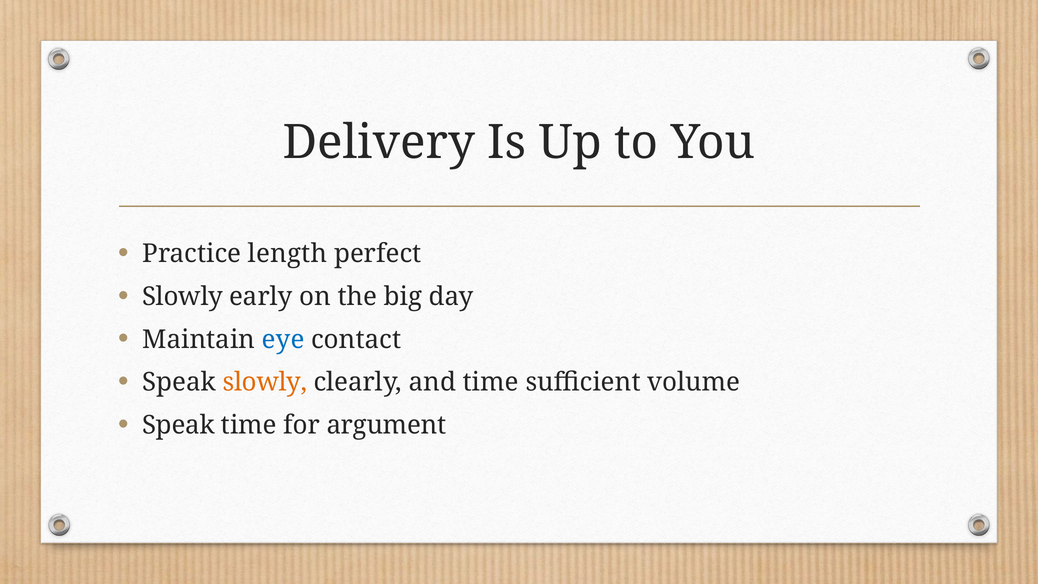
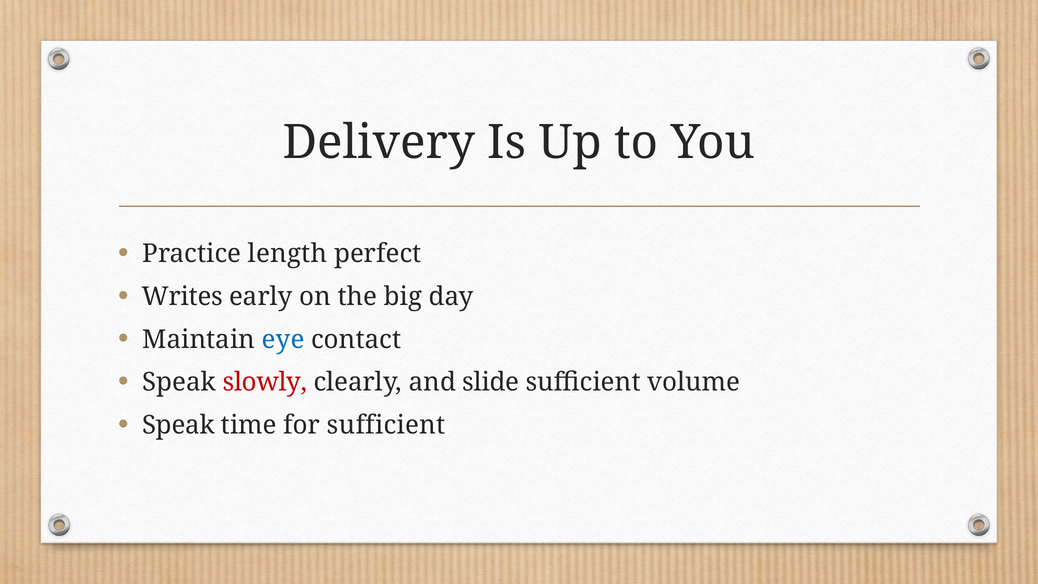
Slowly at (183, 297): Slowly -> Writes
slowly at (265, 382) colour: orange -> red
and time: time -> slide
for argument: argument -> sufficient
